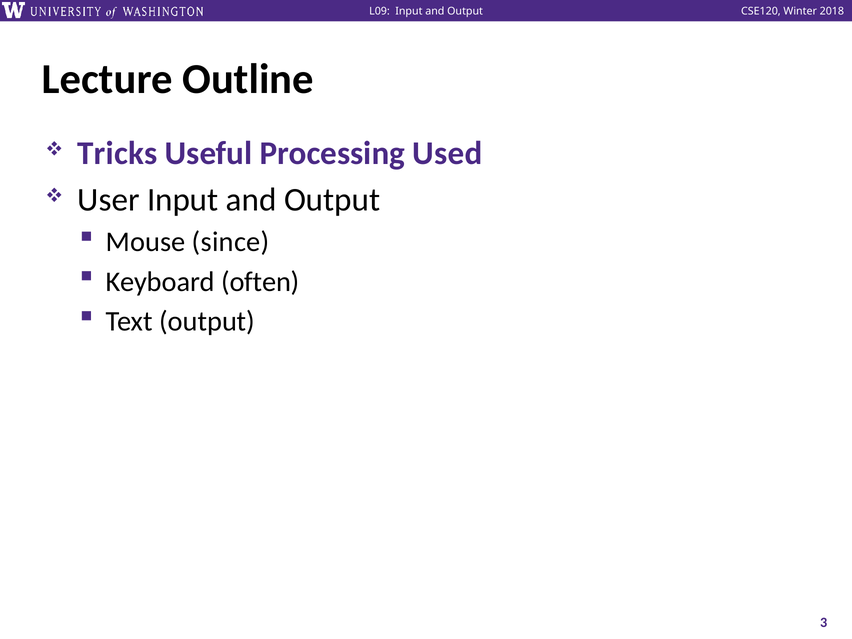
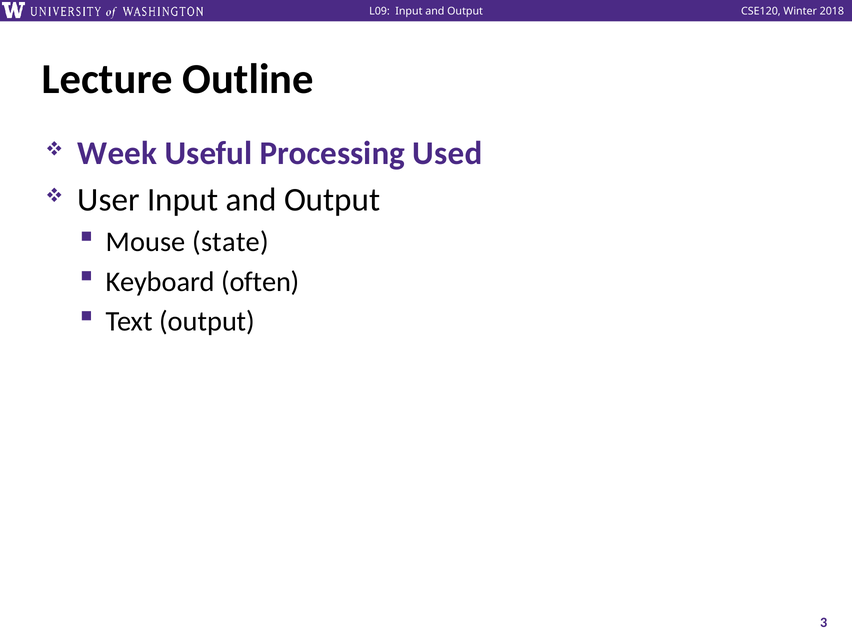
Tricks: Tricks -> Week
since: since -> state
